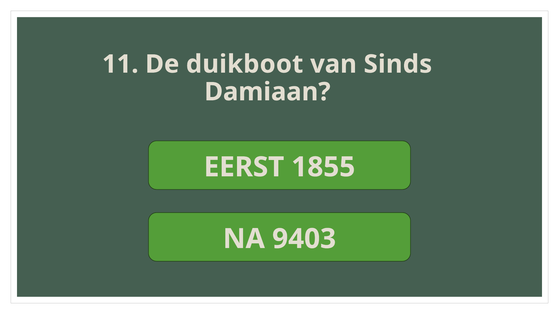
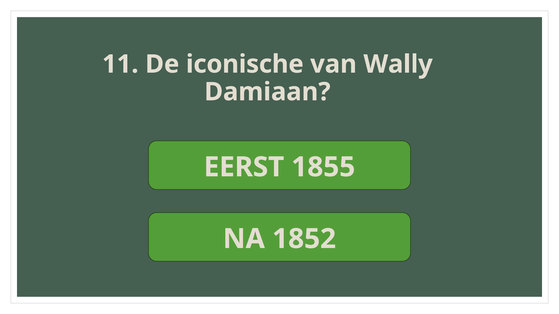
duikboot: duikboot -> iconische
Sinds: Sinds -> Wally
9403: 9403 -> 1852
